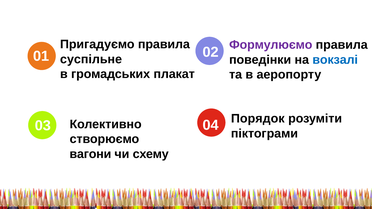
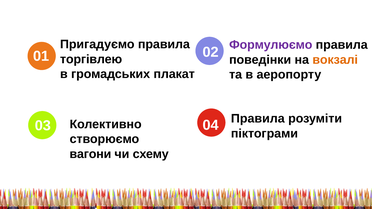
суспільне: суспільне -> торгівлею
вокзалі colour: blue -> orange
Порядок at (258, 119): Порядок -> Правила
